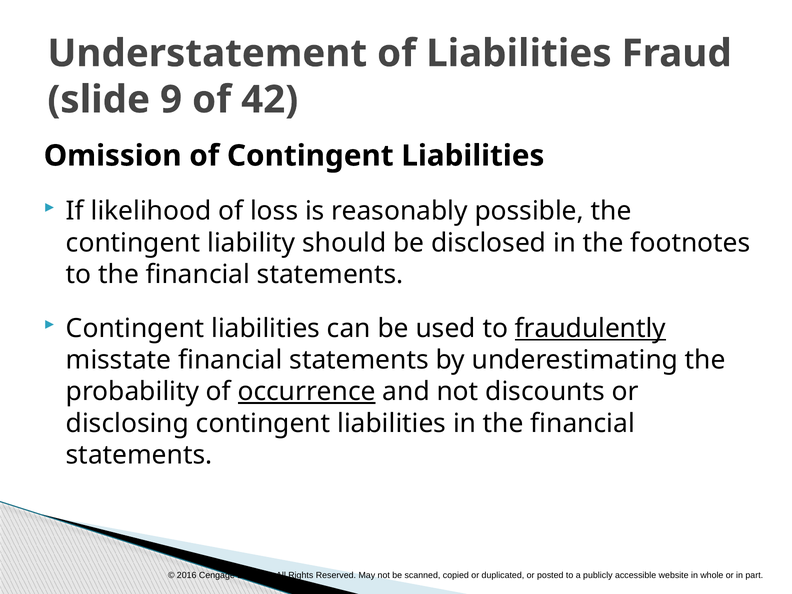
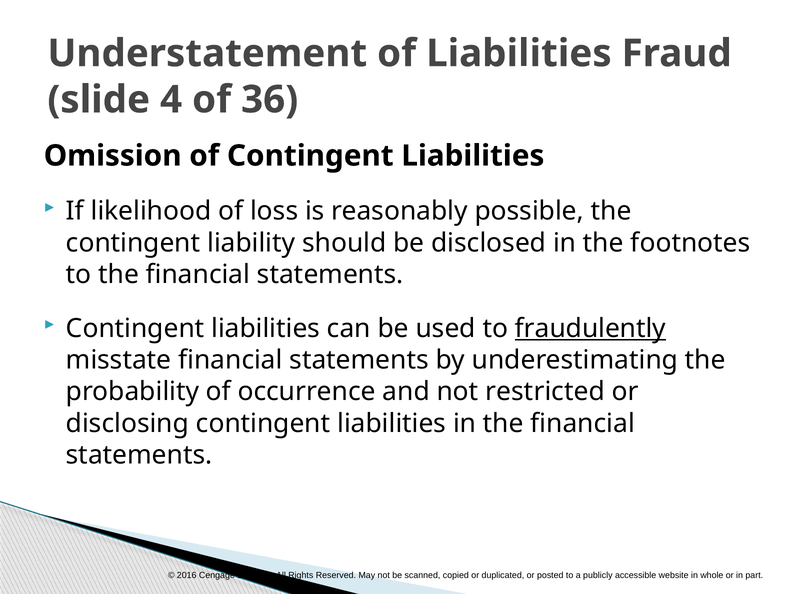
9: 9 -> 4
42: 42 -> 36
occurrence underline: present -> none
discounts: discounts -> restricted
